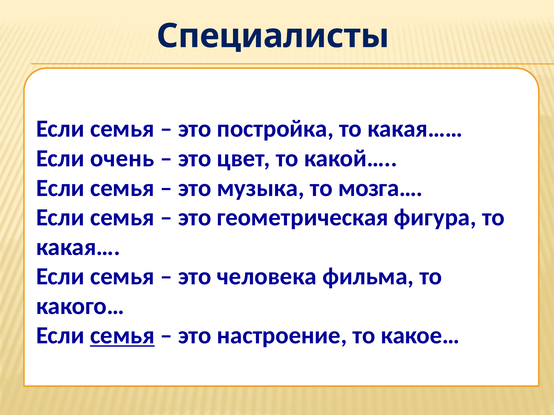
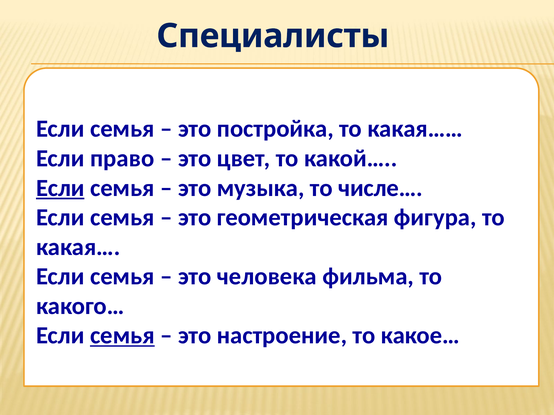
очень: очень -> право
Если at (60, 188) underline: none -> present
мозга…: мозга… -> числе…
